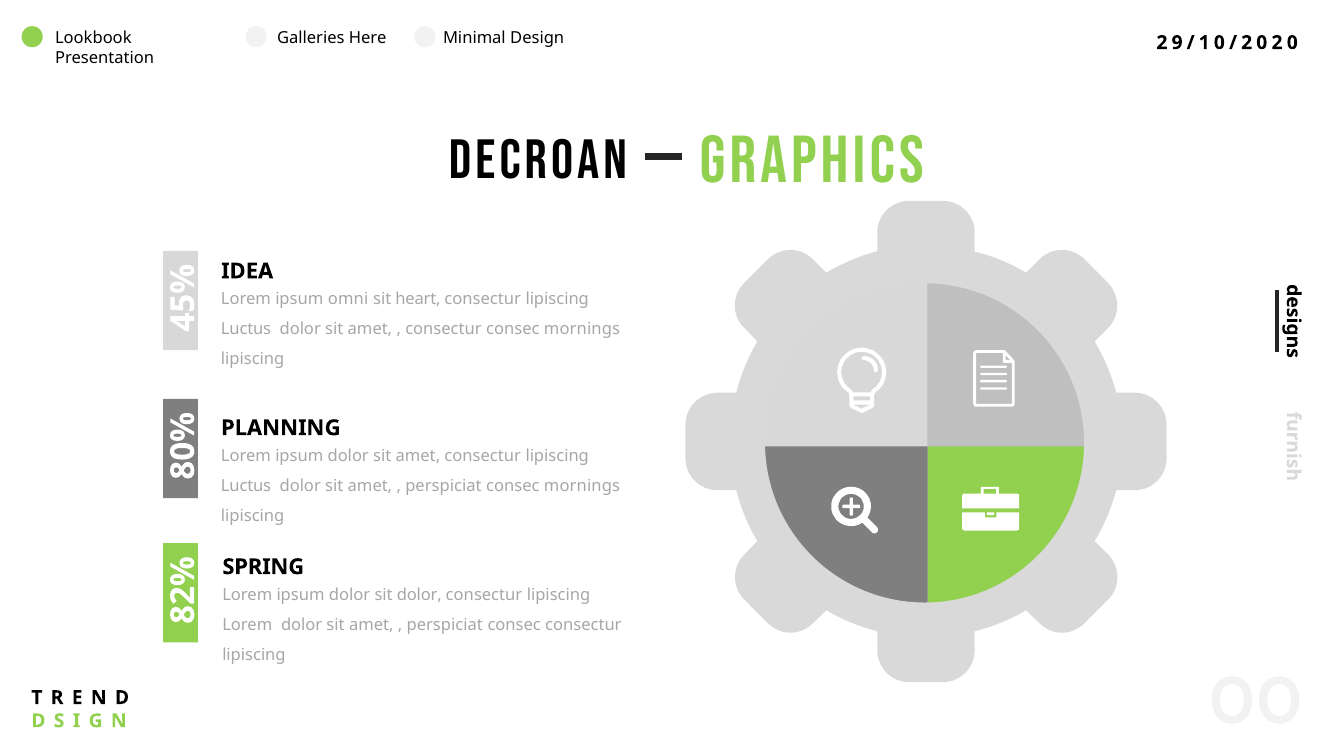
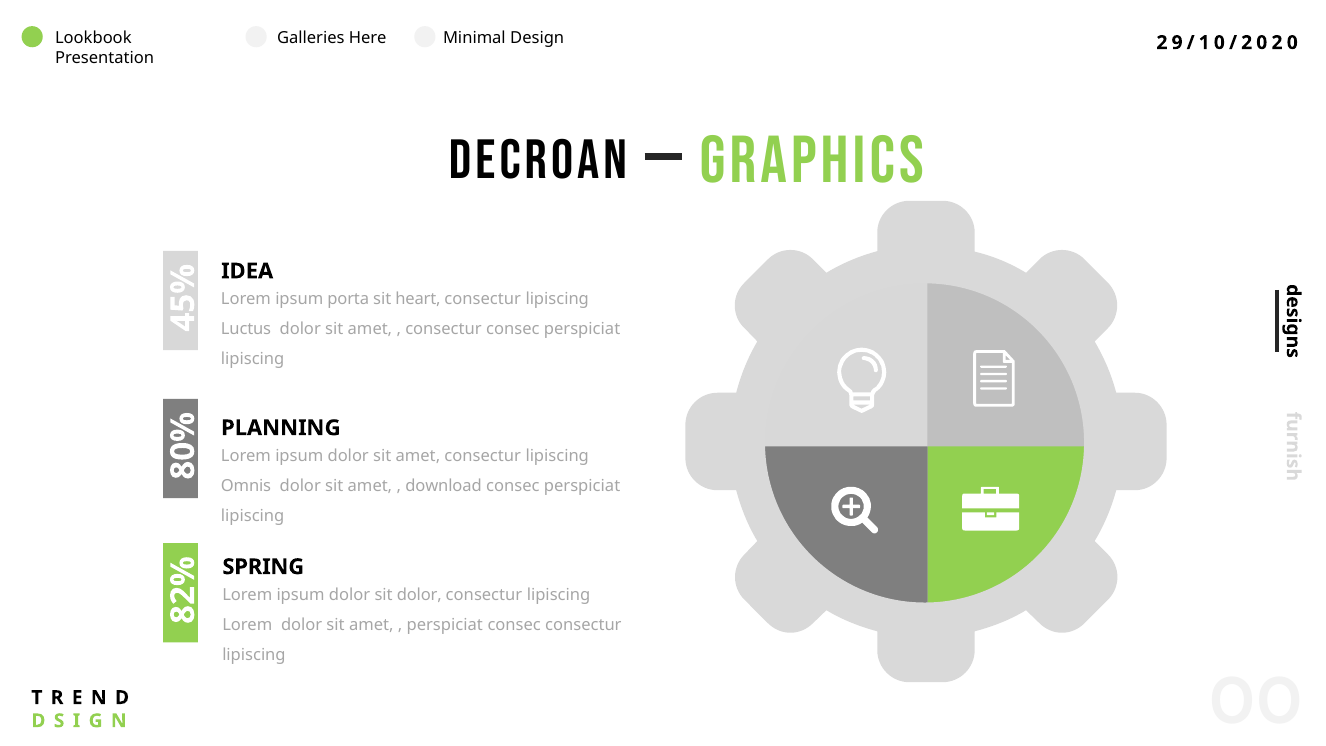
omni: omni -> porta
consectur consec mornings: mornings -> perspiciat
Luctus at (246, 486): Luctus -> Omnis
perspiciat at (443, 486): perspiciat -> download
mornings at (582, 486): mornings -> perspiciat
